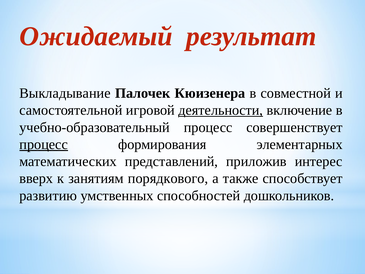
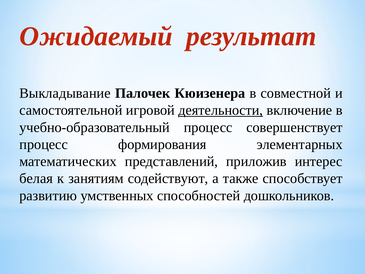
процесс at (44, 144) underline: present -> none
вверх: вверх -> белая
порядкового: порядкового -> содействуют
